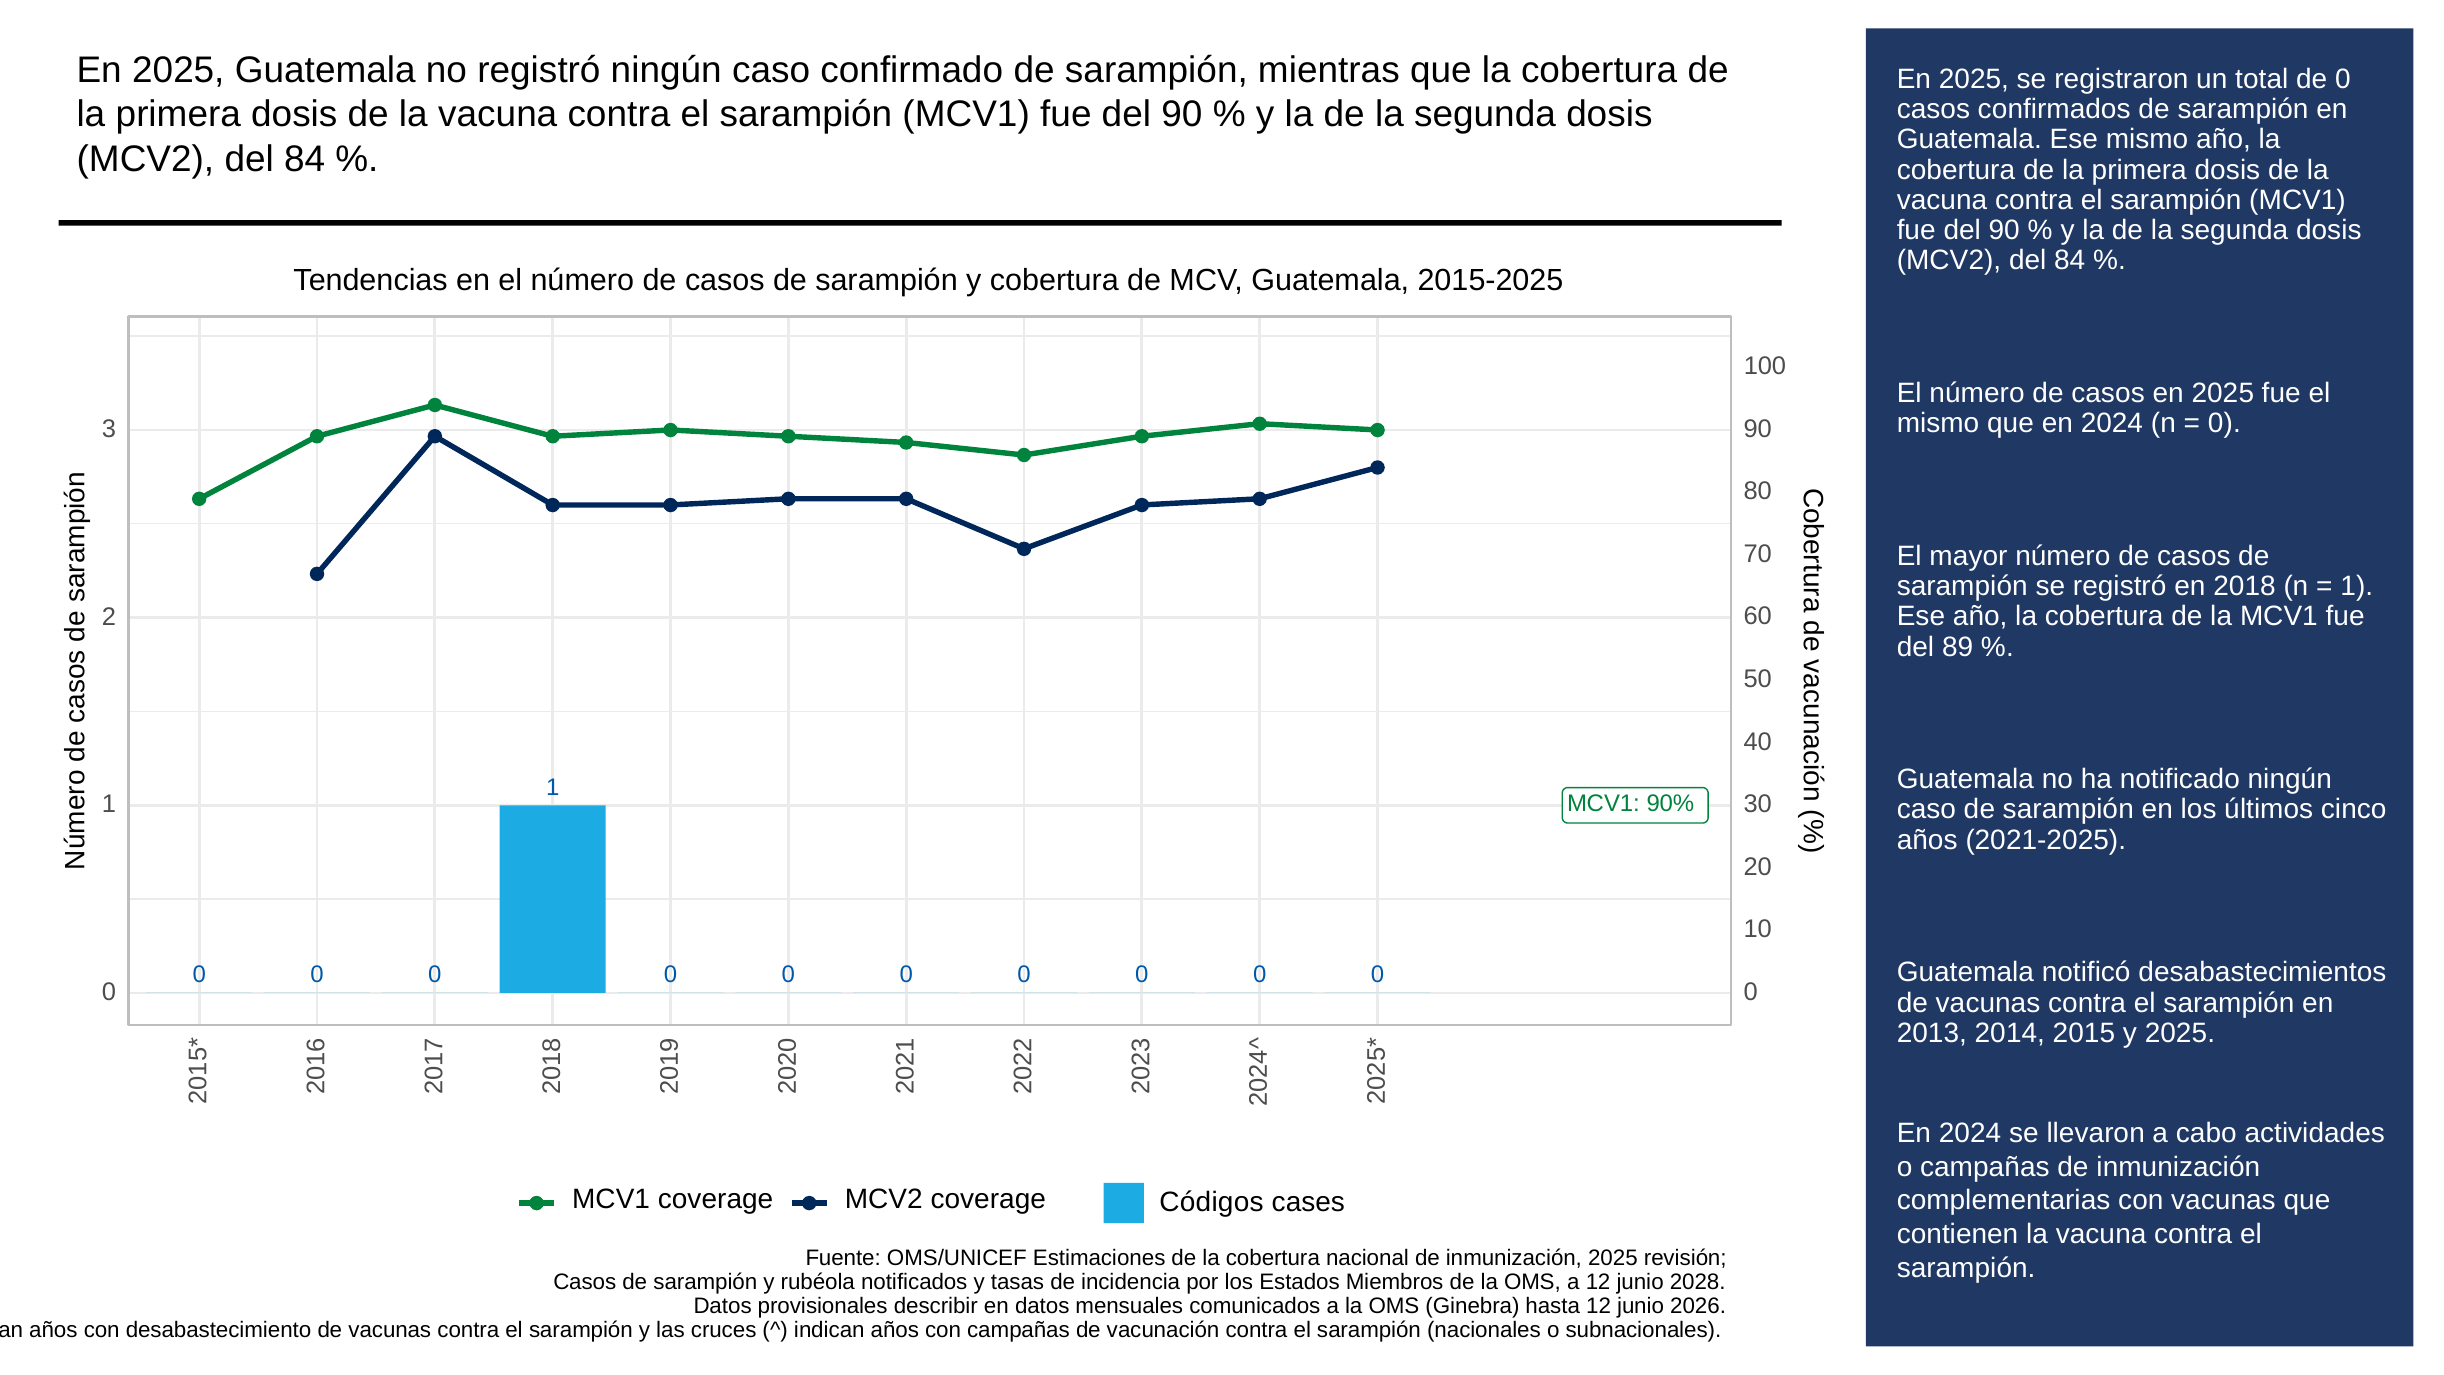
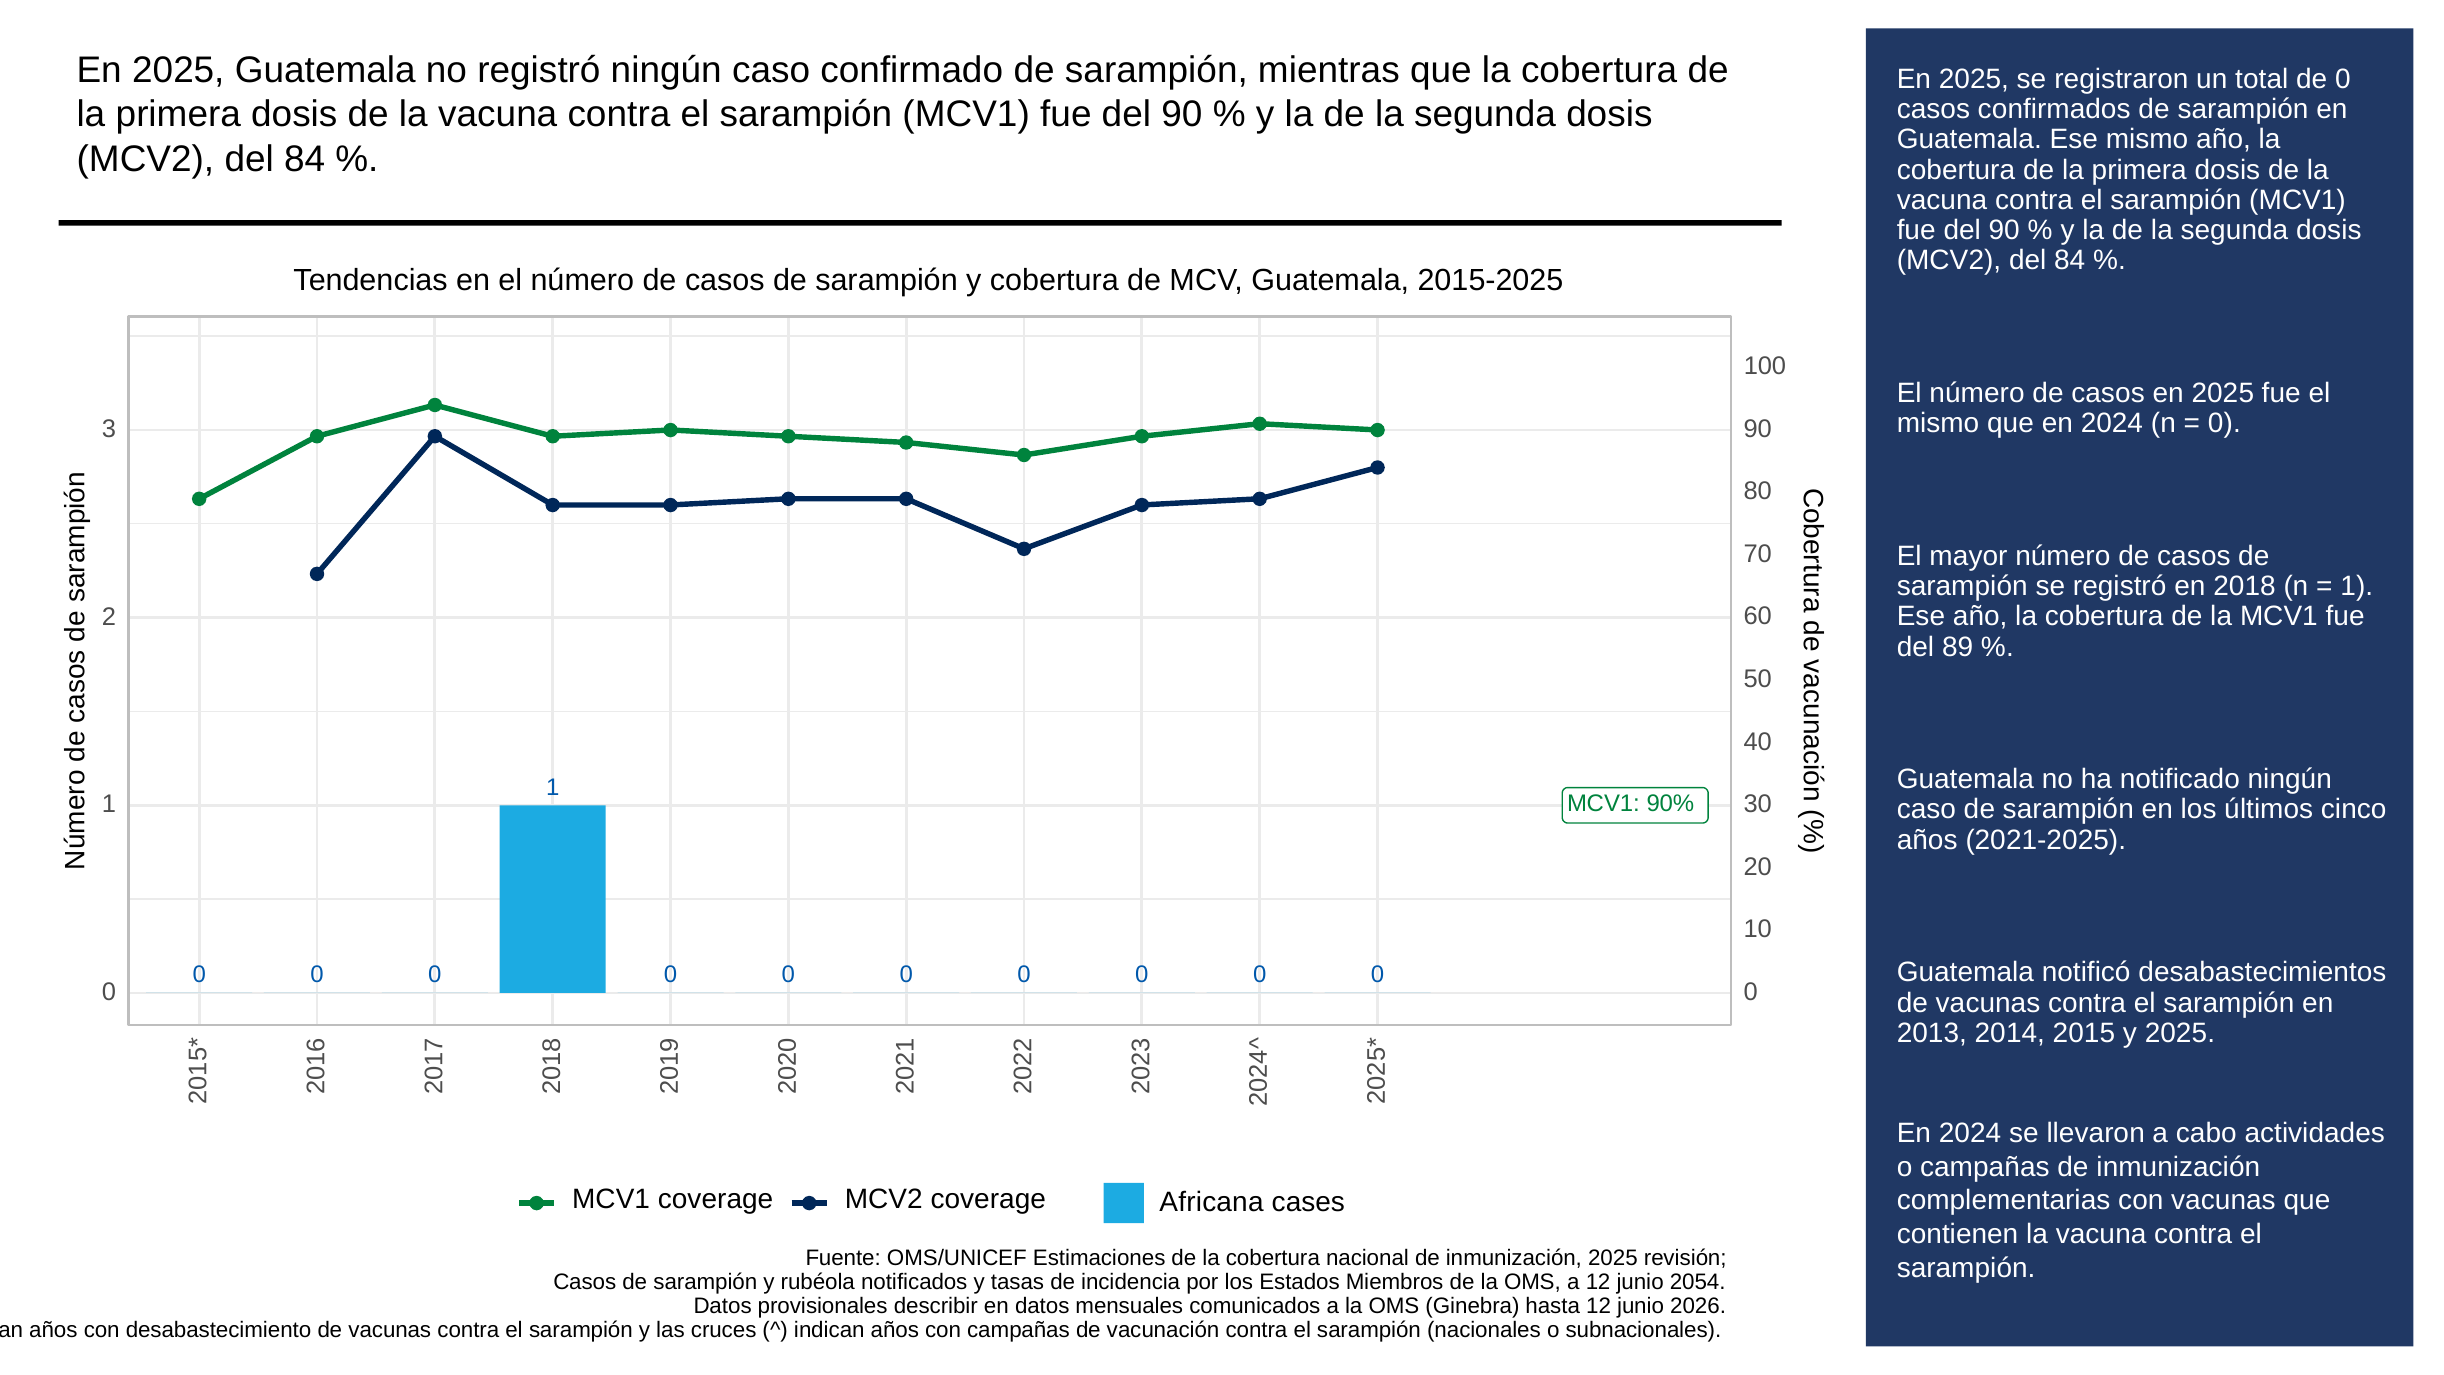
Códigos: Códigos -> Africana
2028: 2028 -> 2054
